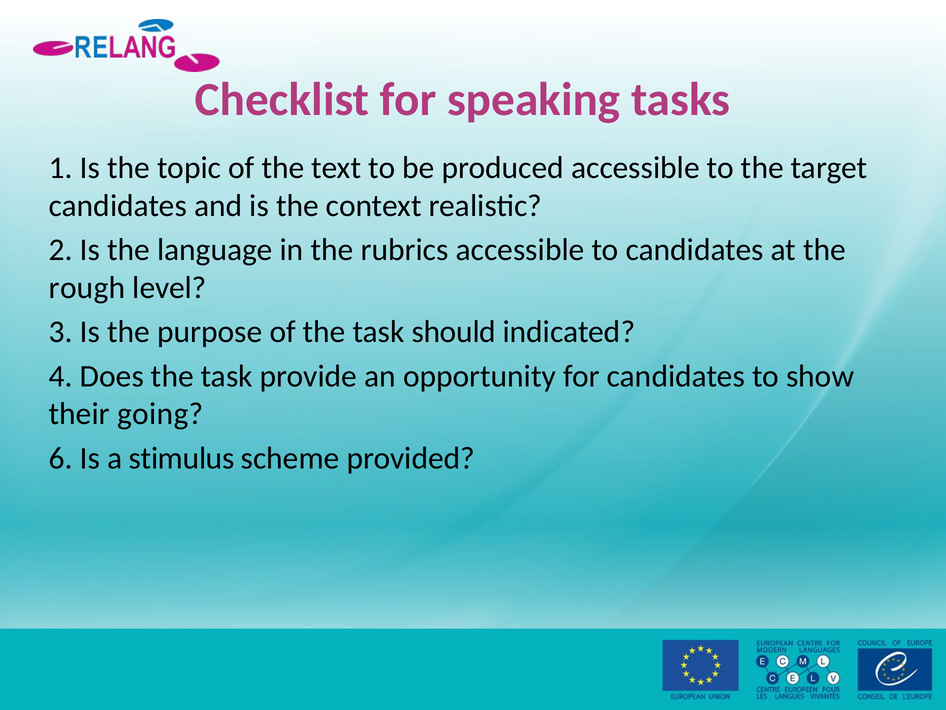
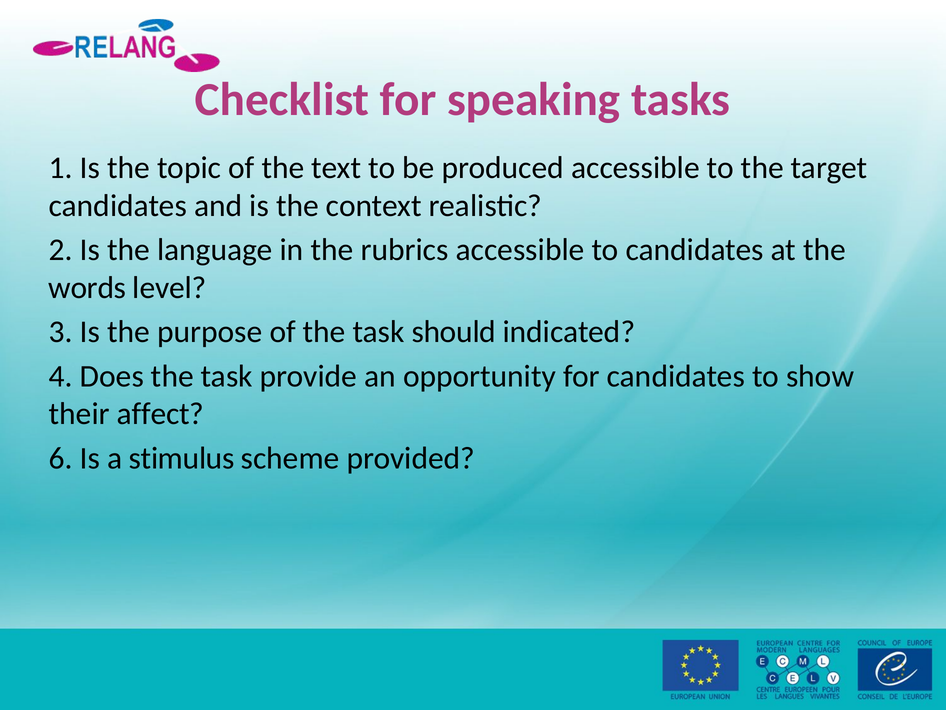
rough: rough -> words
going: going -> affect
